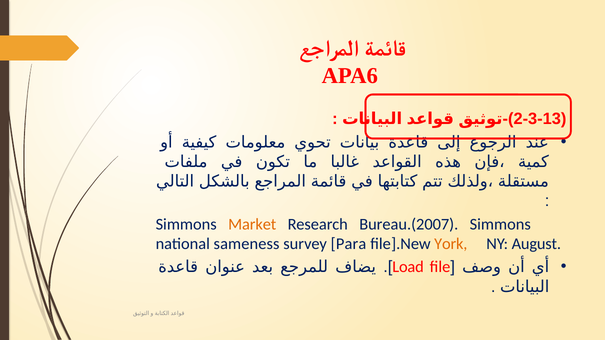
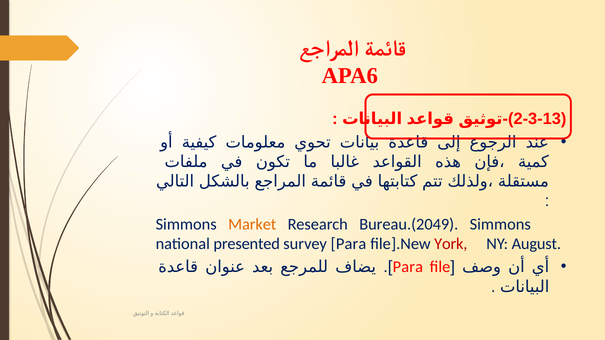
Bureau.(2007: Bureau.(2007 -> Bureau.(2049
sameness: sameness -> presented
York colour: orange -> red
Load at (408, 267): Load -> Para
